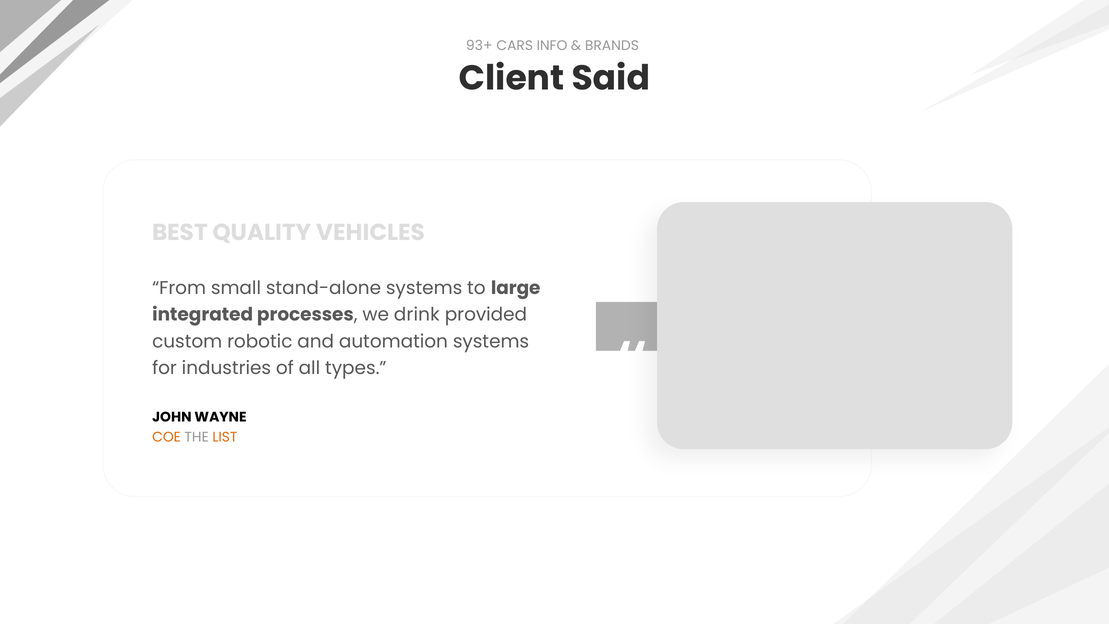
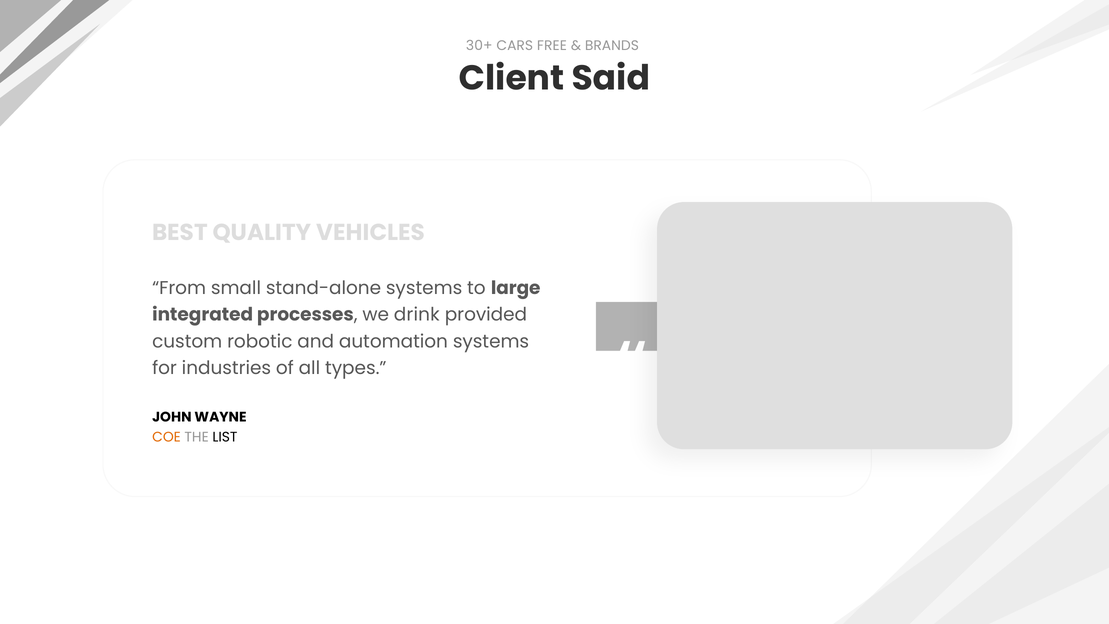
93+: 93+ -> 30+
INFO: INFO -> FREE
LIST colour: orange -> black
